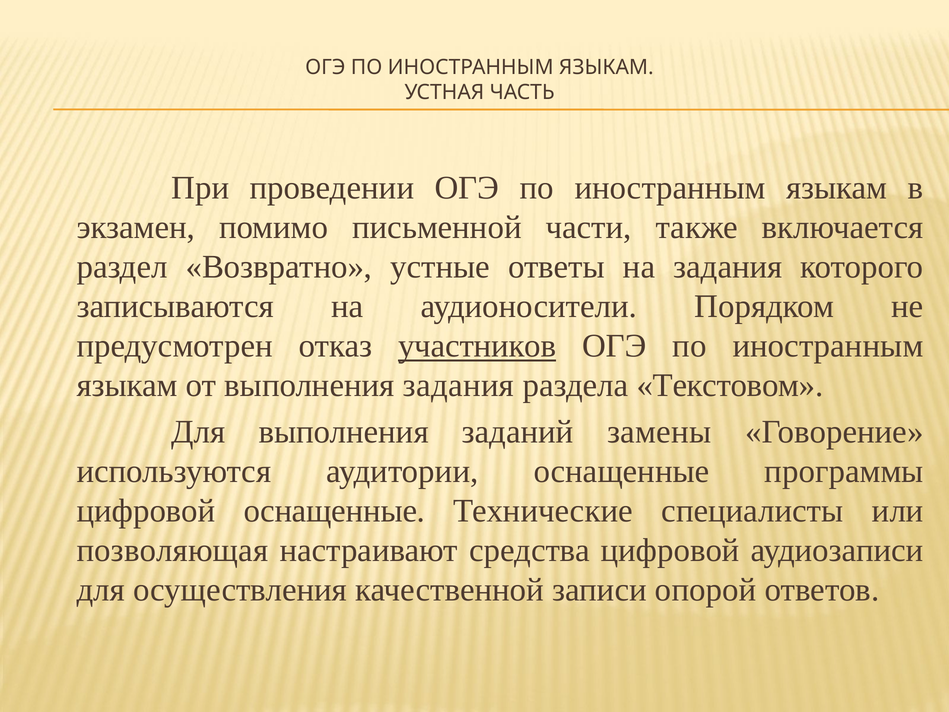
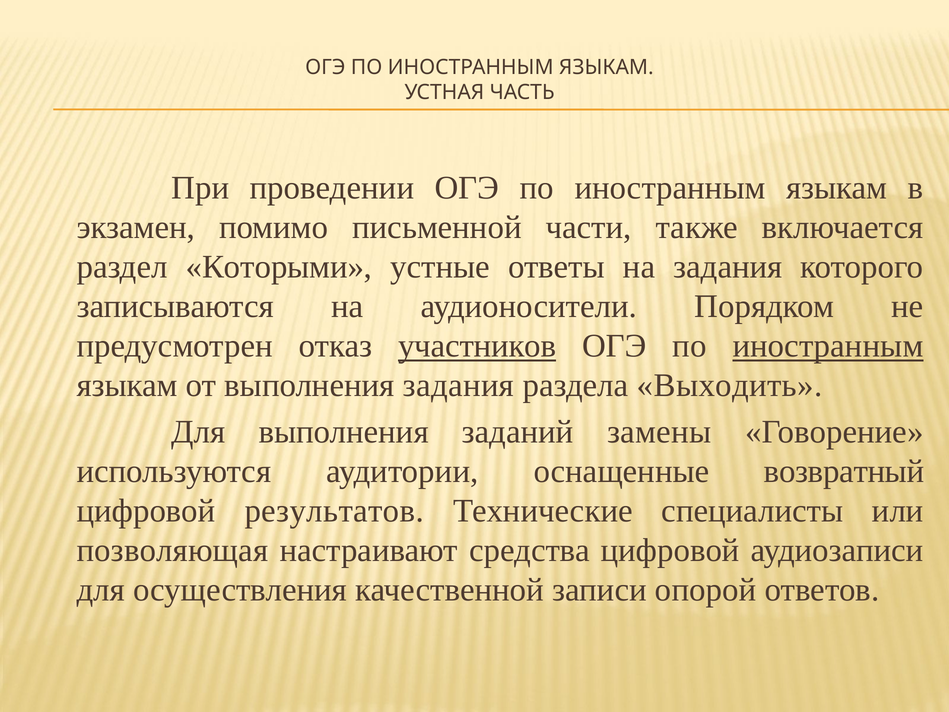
Возвратно: Возвратно -> Которыми
иностранным at (828, 346) underline: none -> present
Текстовом: Текстовом -> Выходить
программы: программы -> возвратный
цифровой оснащенные: оснащенные -> результатов
